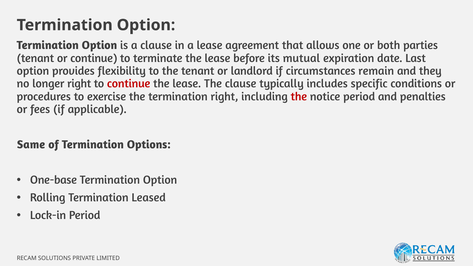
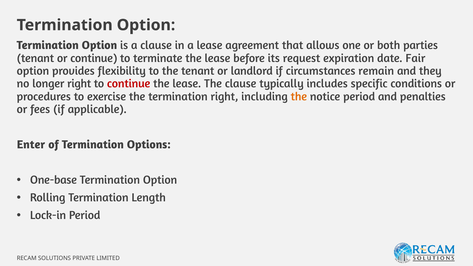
mutual: mutual -> request
Last: Last -> Fair
the at (299, 96) colour: red -> orange
Same: Same -> Enter
Leased: Leased -> Length
